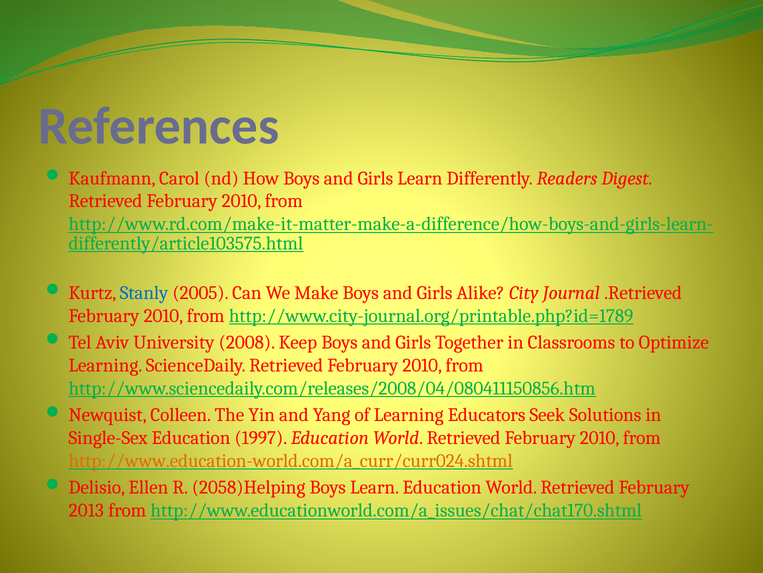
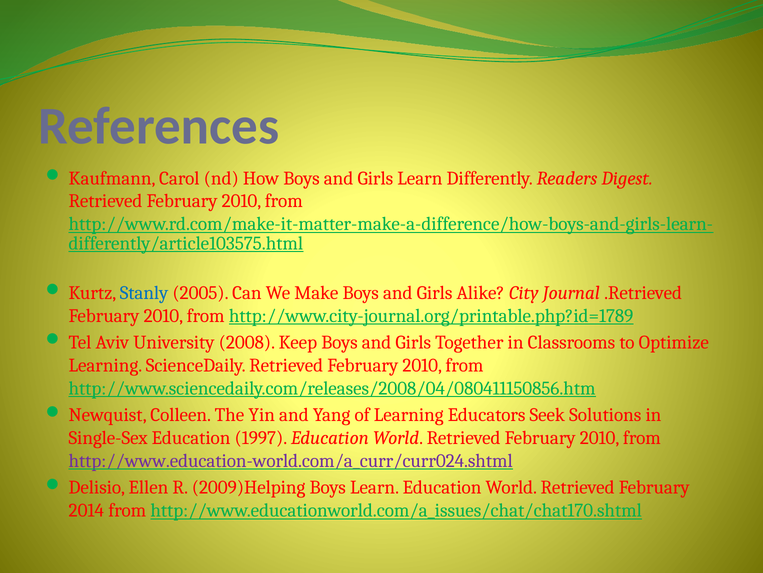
http://www.education-world.com/a_curr/curr024.shtml colour: orange -> purple
2058)Helping: 2058)Helping -> 2009)Helping
2013: 2013 -> 2014
